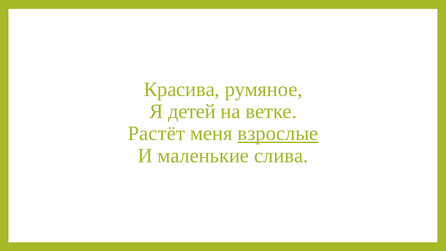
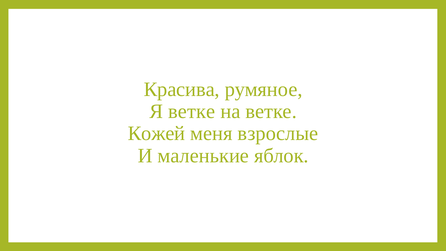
Я детей: детей -> ветке
Растёт: Растёт -> Кожей
взрослые underline: present -> none
слива: слива -> яблок
